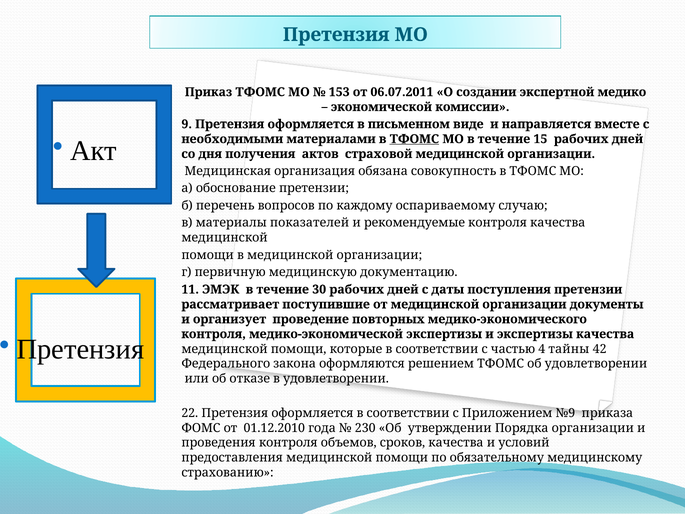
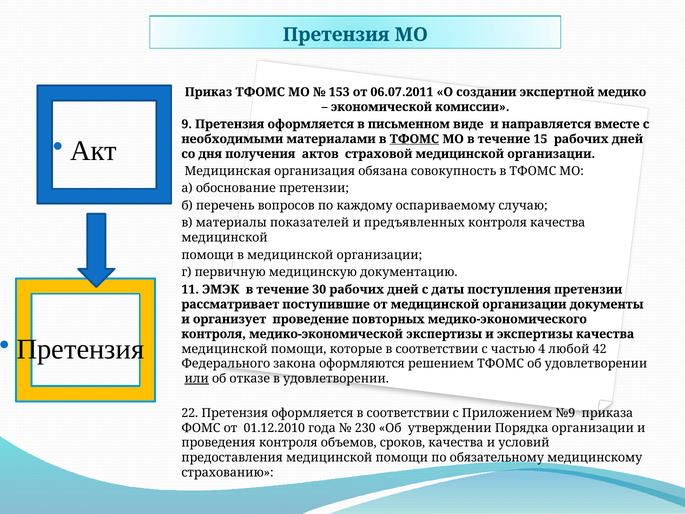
рекомендуемые: рекомендуемые -> предъявленных
тайны: тайны -> любой
или underline: none -> present
